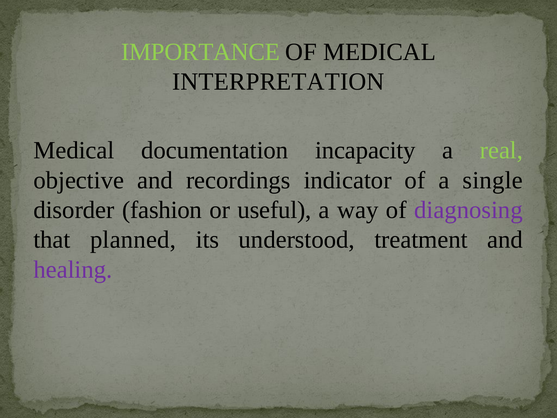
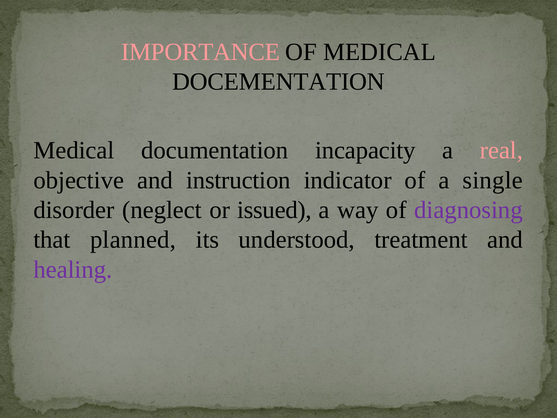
IMPORTANCE colour: light green -> pink
INTERPRETATION: INTERPRETATION -> DOCEMENTATION
real colour: light green -> pink
recordings: recordings -> instruction
fashion: fashion -> neglect
useful: useful -> issued
